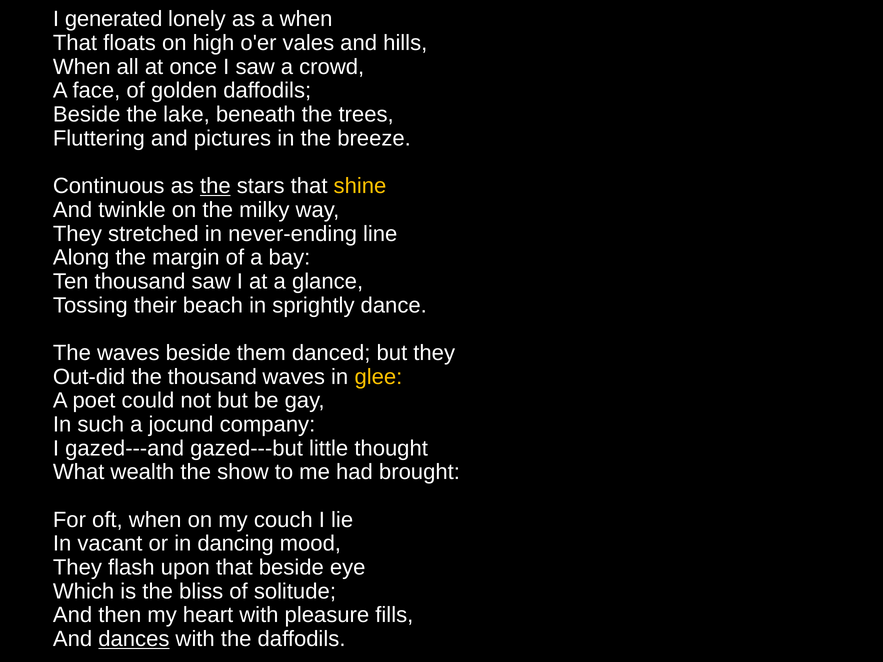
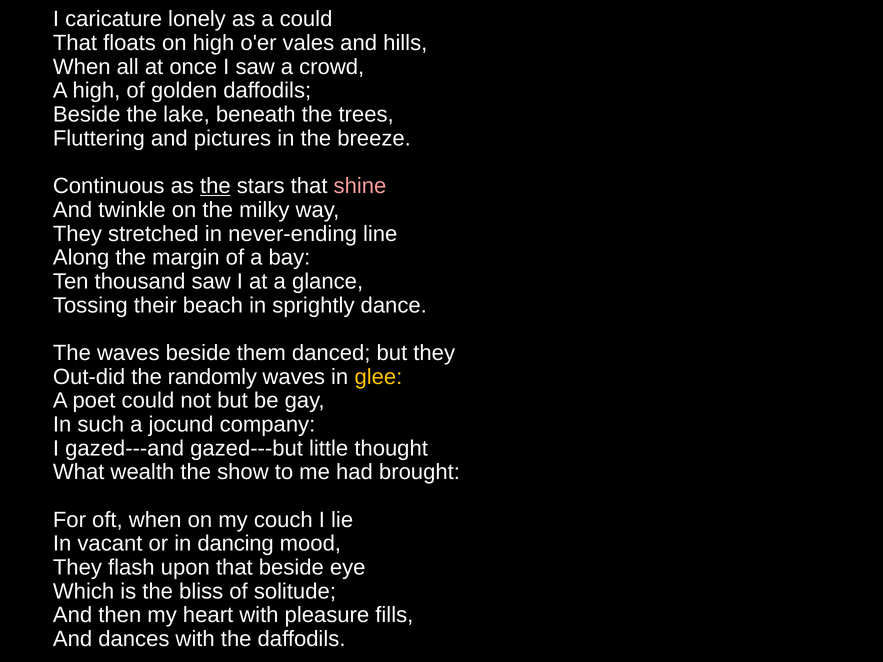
generated: generated -> caricature
a when: when -> could
A face: face -> high
shine colour: yellow -> pink
the thousand: thousand -> randomly
dances underline: present -> none
